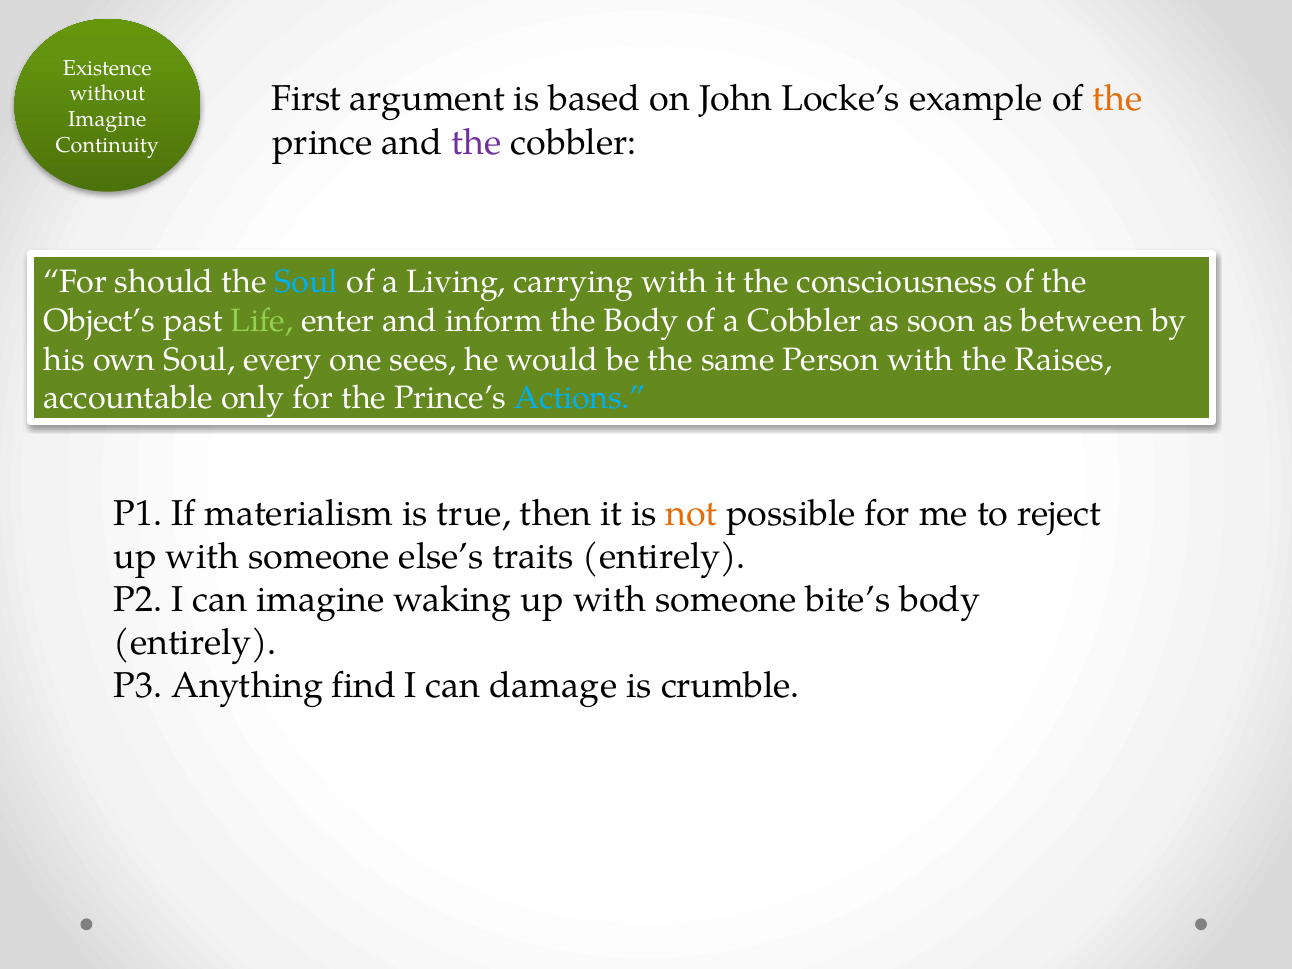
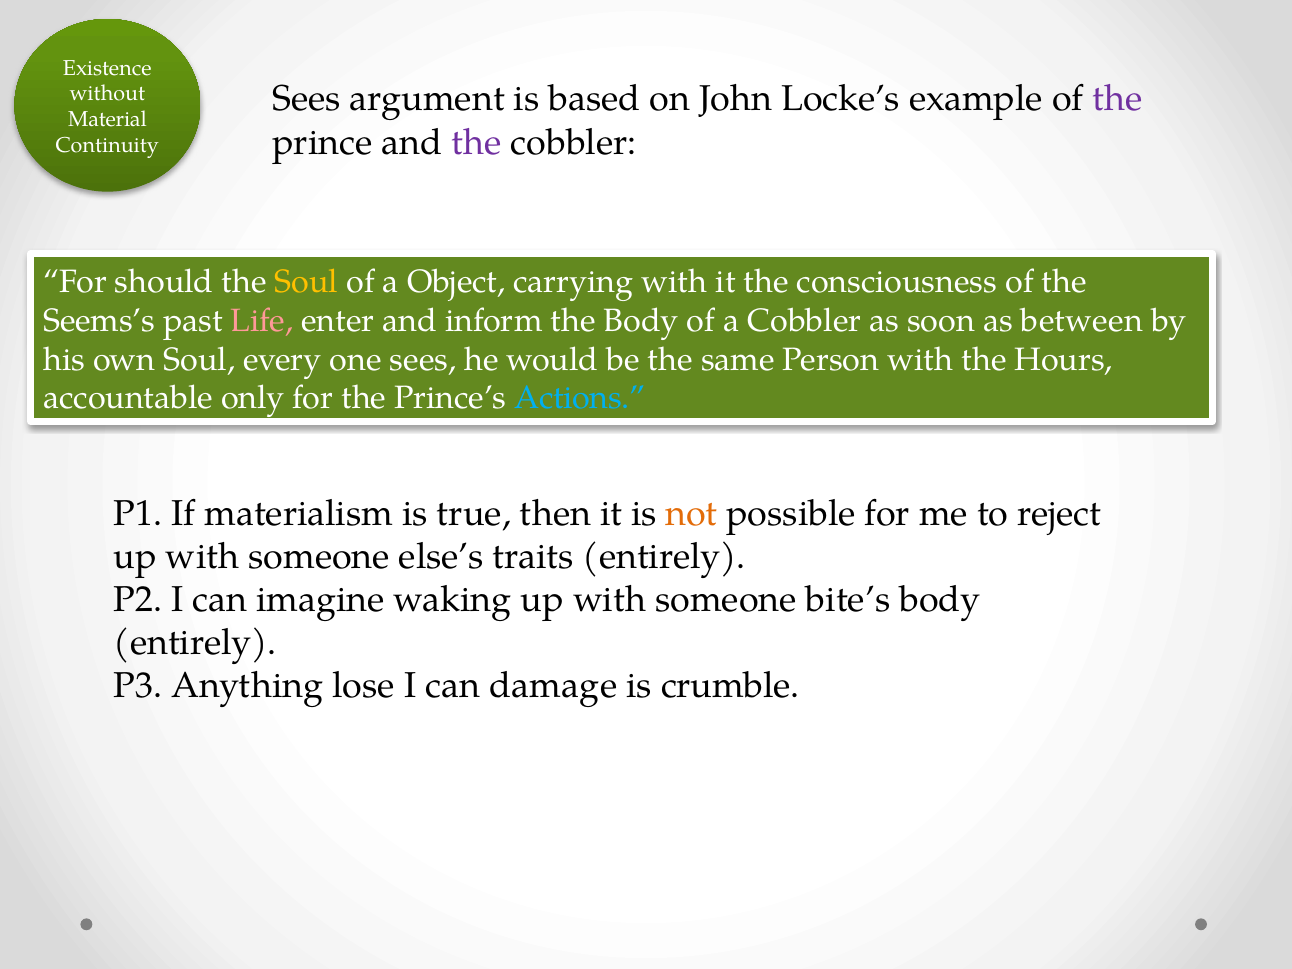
First at (307, 99): First -> Sees
the at (1118, 99) colour: orange -> purple
Imagine at (107, 120): Imagine -> Material
Soul at (307, 282) colour: light blue -> yellow
Living: Living -> Object
Object’s: Object’s -> Seems’s
Life colour: light green -> pink
Raises: Raises -> Hours
find: find -> lose
